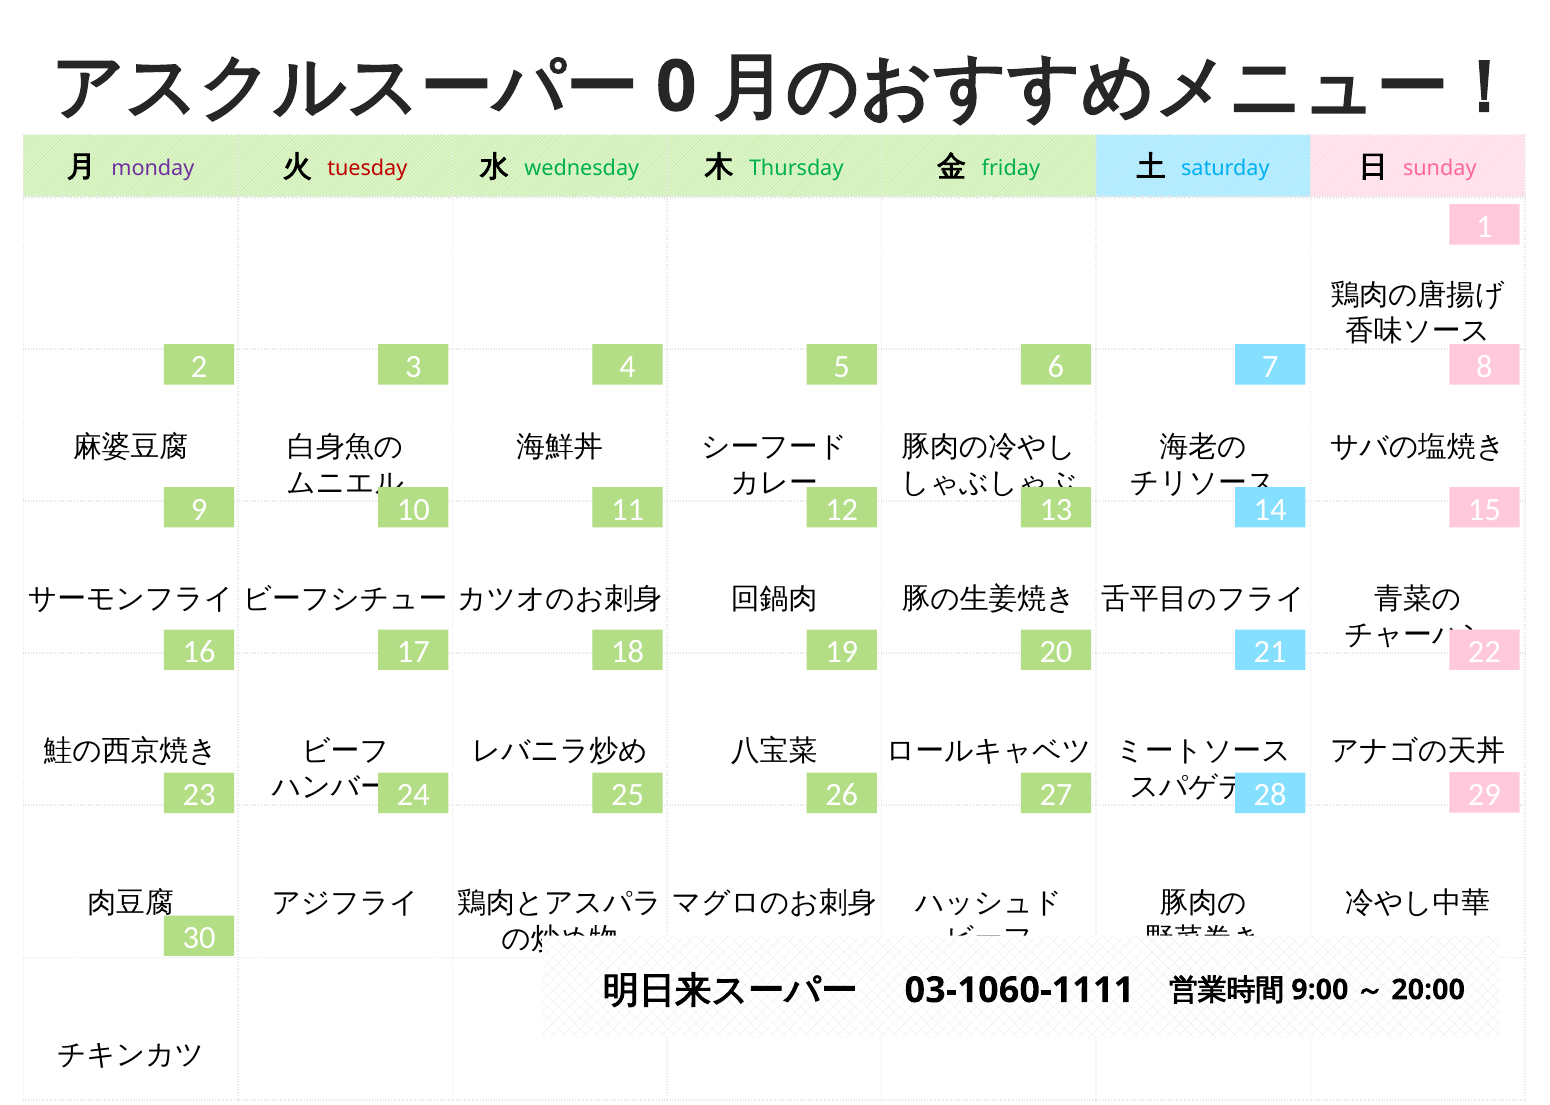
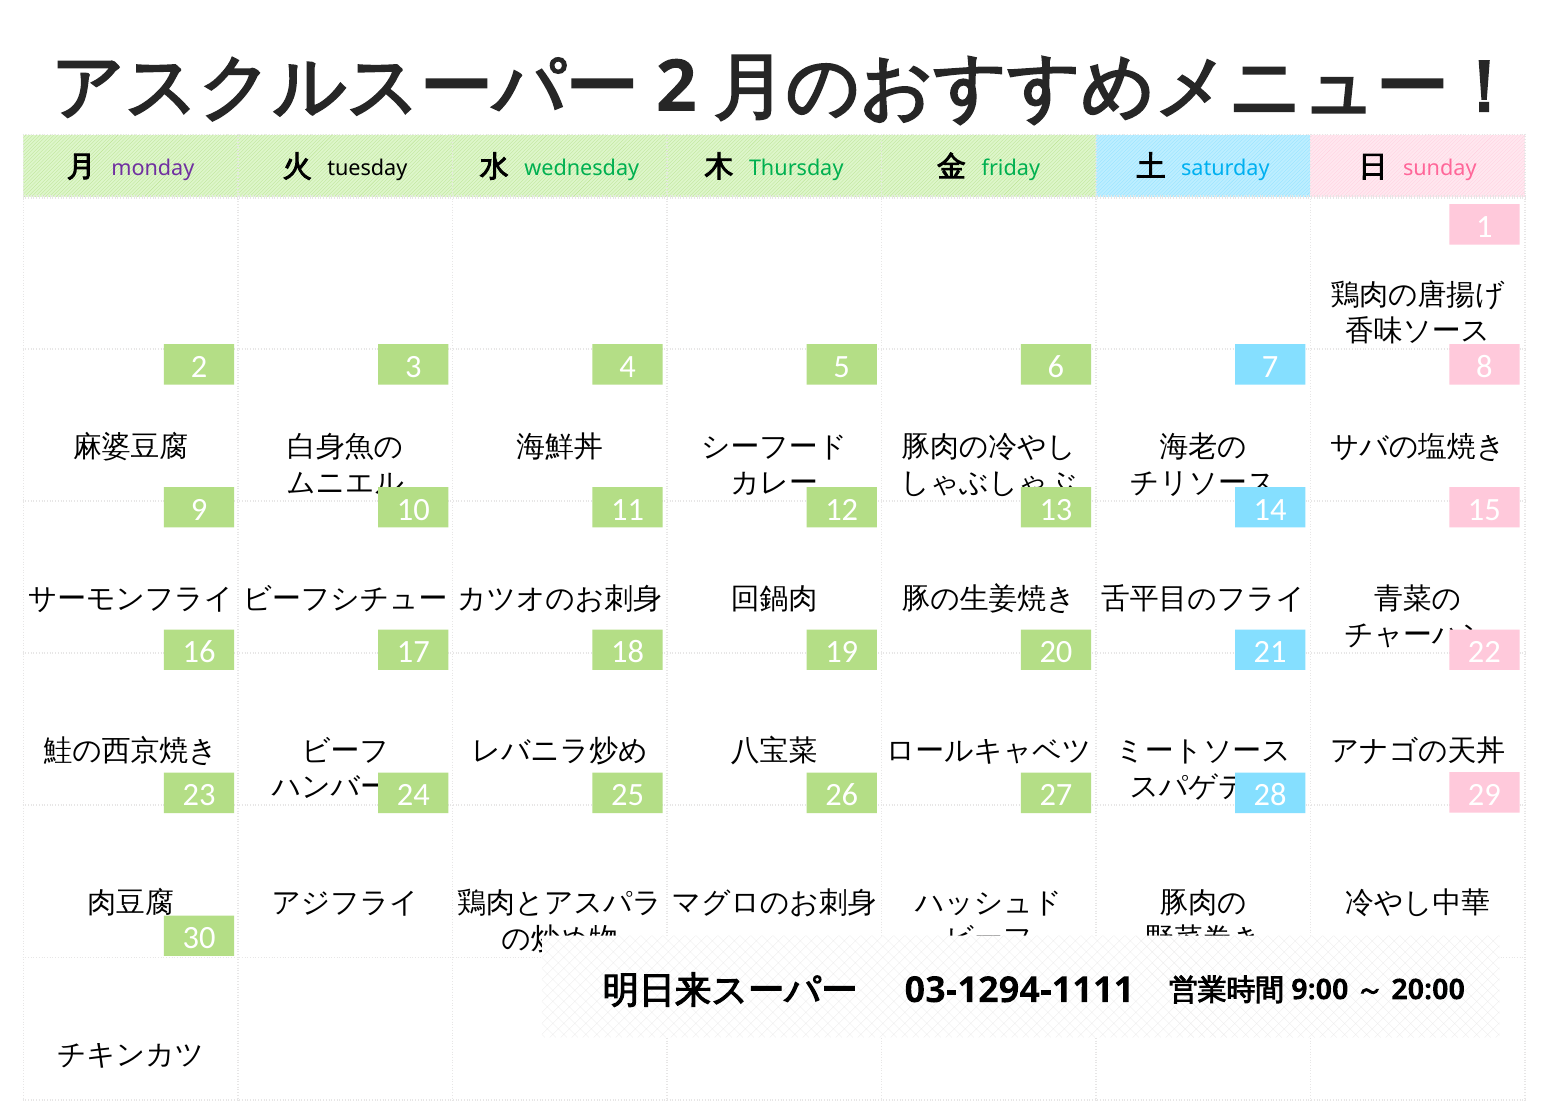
0 at (676, 87): 0 -> 2
tuesday colour: red -> black
03-1060-1111: 03-1060-1111 -> 03-1294-1111
